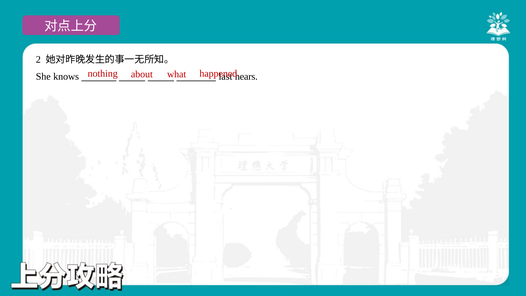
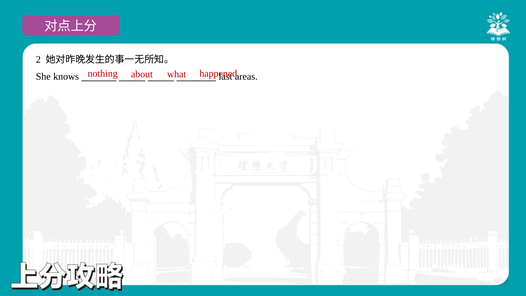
hears: hears -> areas
